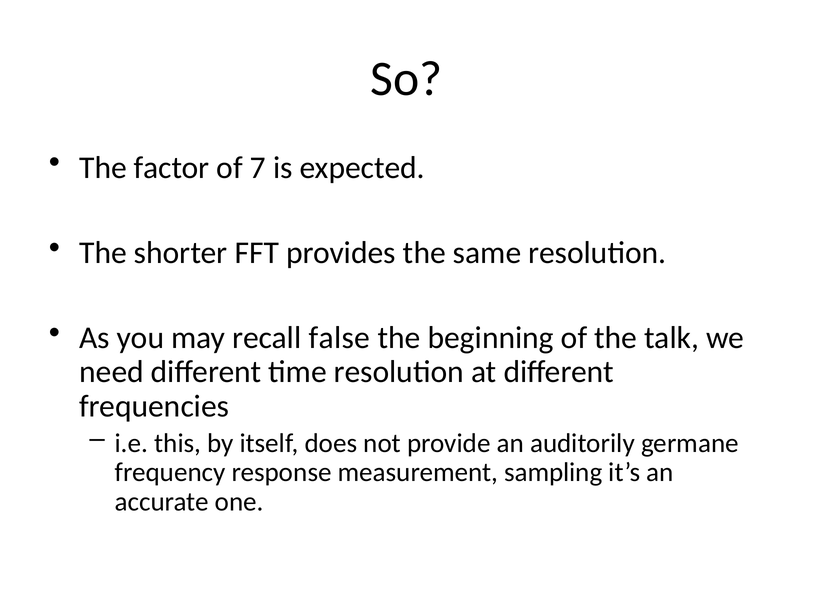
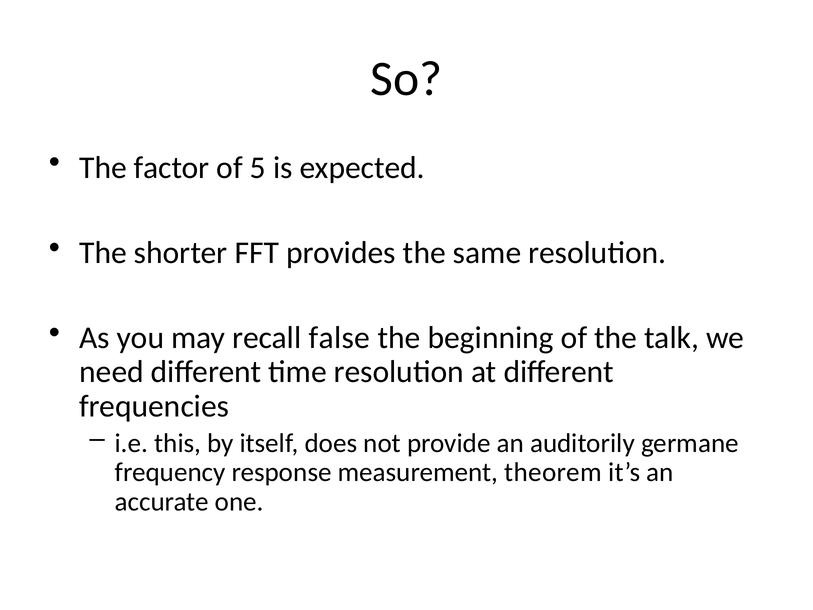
7: 7 -> 5
sampling: sampling -> theorem
